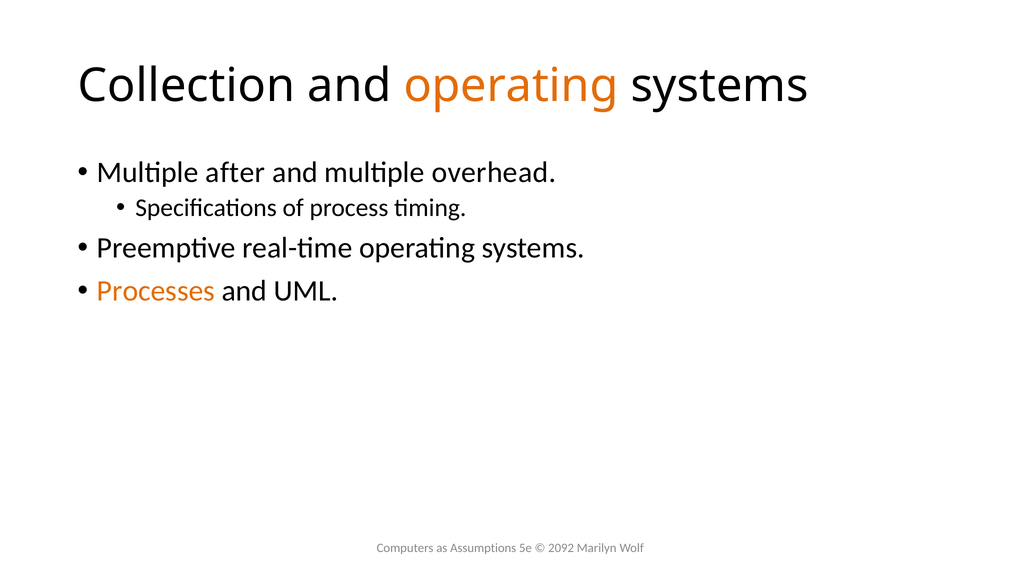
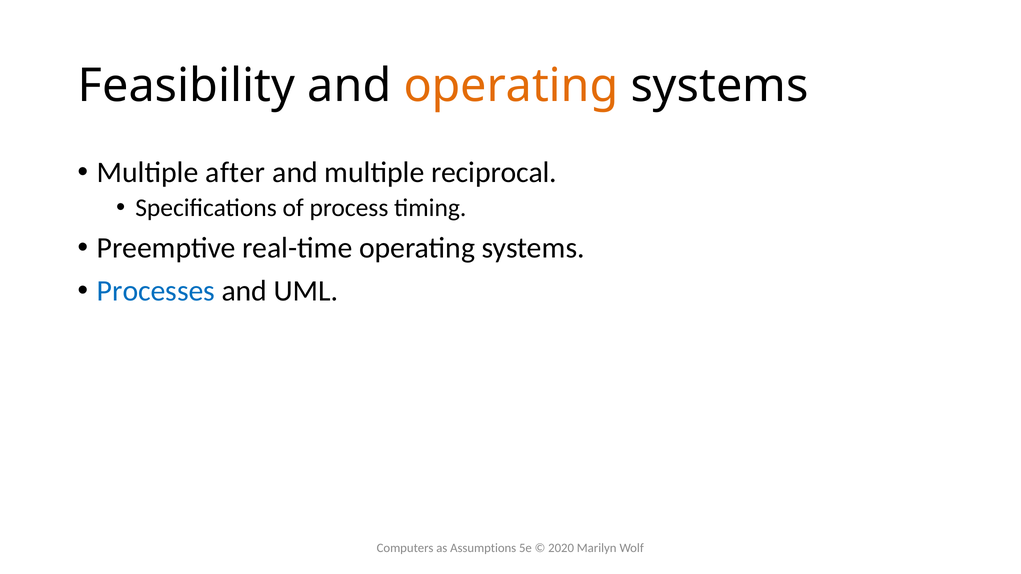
Collection: Collection -> Feasibility
overhead: overhead -> reciprocal
Processes colour: orange -> blue
2092: 2092 -> 2020
